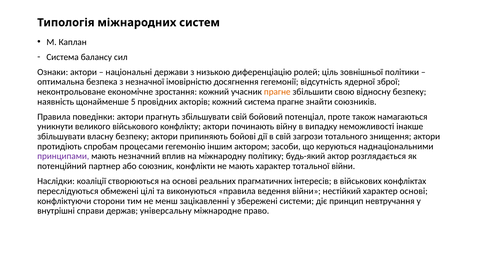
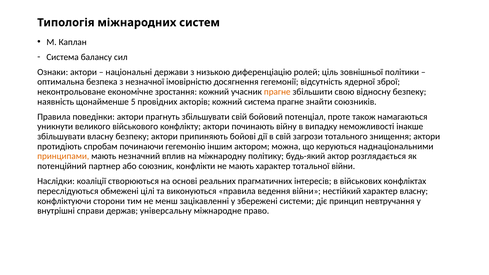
процесами: процесами -> починаючи
засоби: засоби -> можна
принципами colour: purple -> orange
характер основі: основі -> власну
